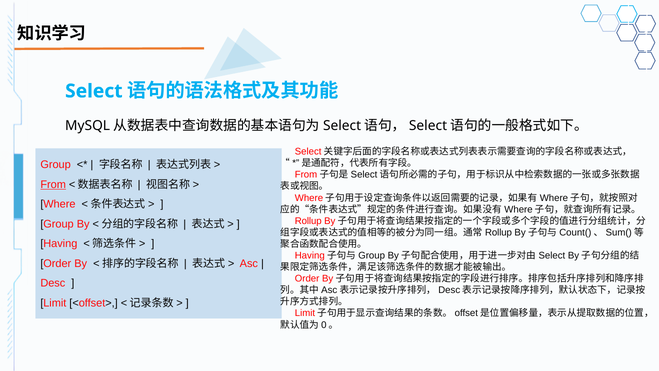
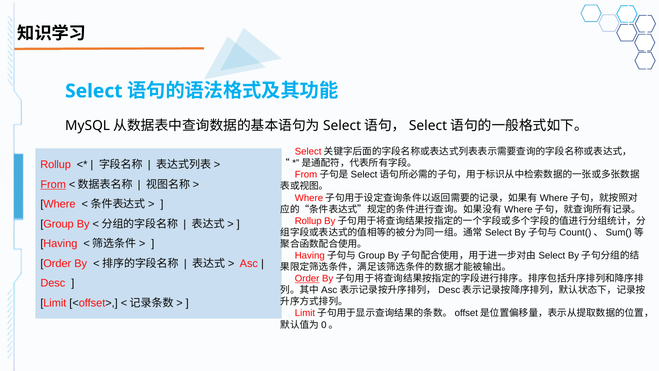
Group at (56, 165): Group -> Rollup
Rollup at (498, 232): Rollup -> Select
Order at (307, 278) underline: none -> present
